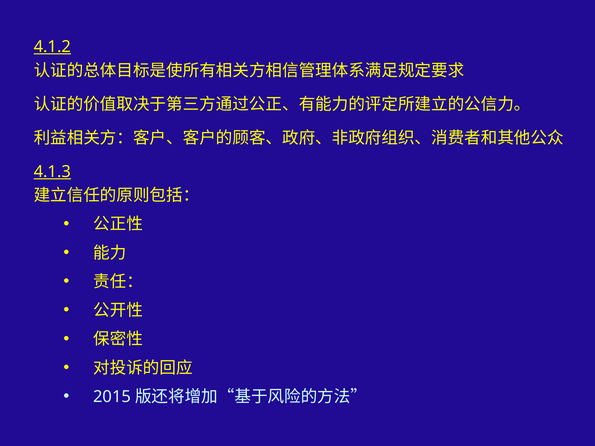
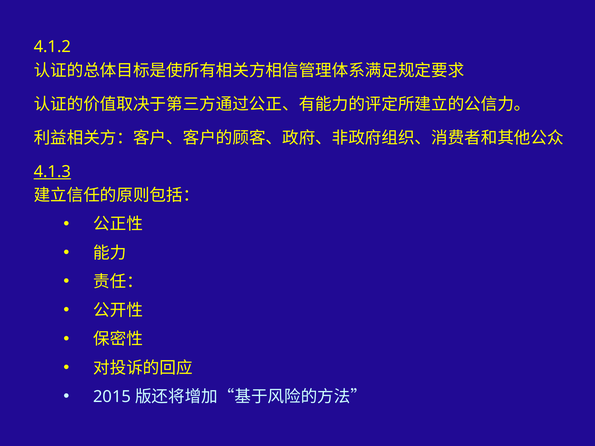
4.1.2 underline: present -> none
